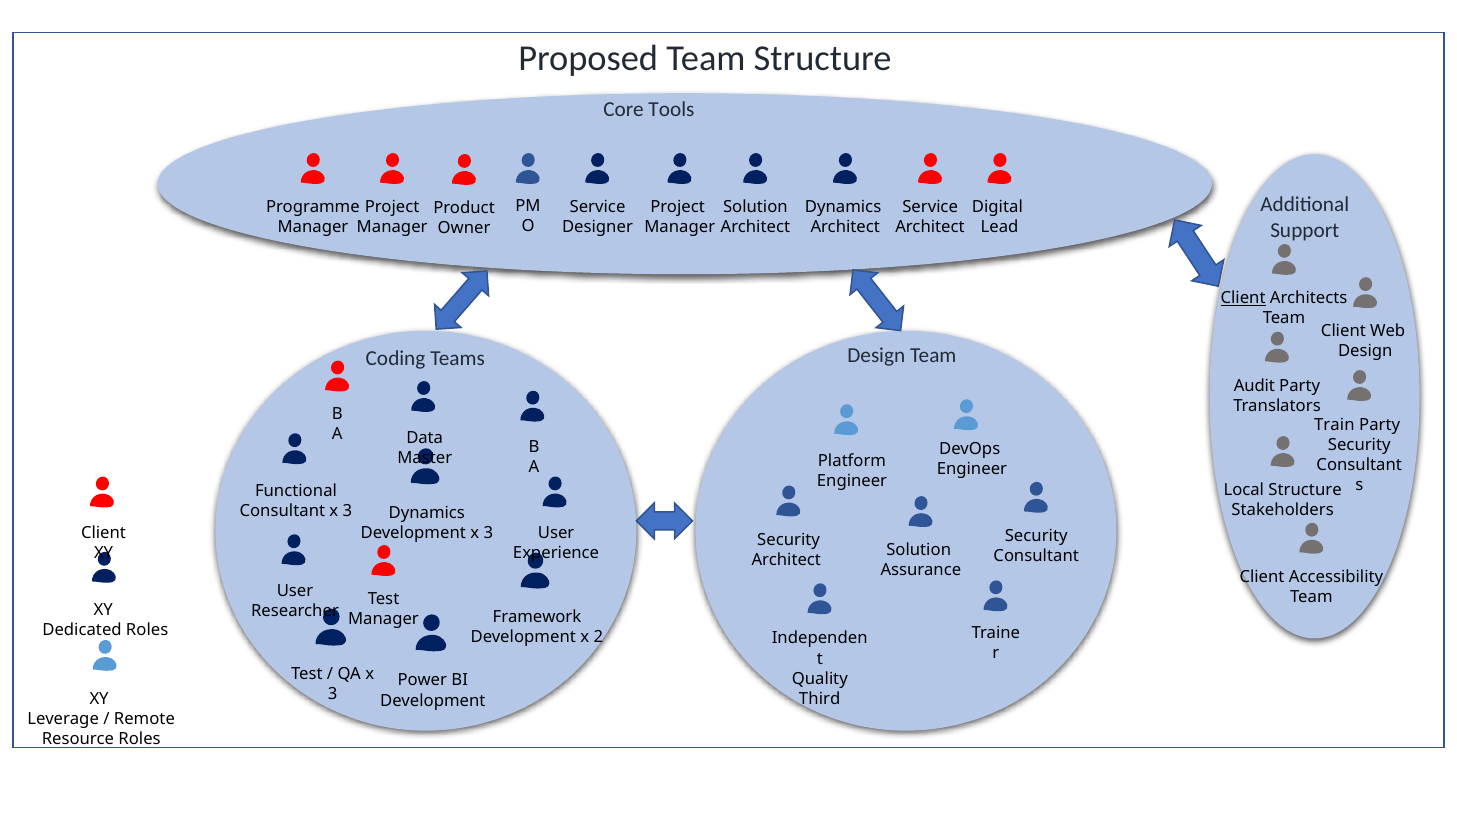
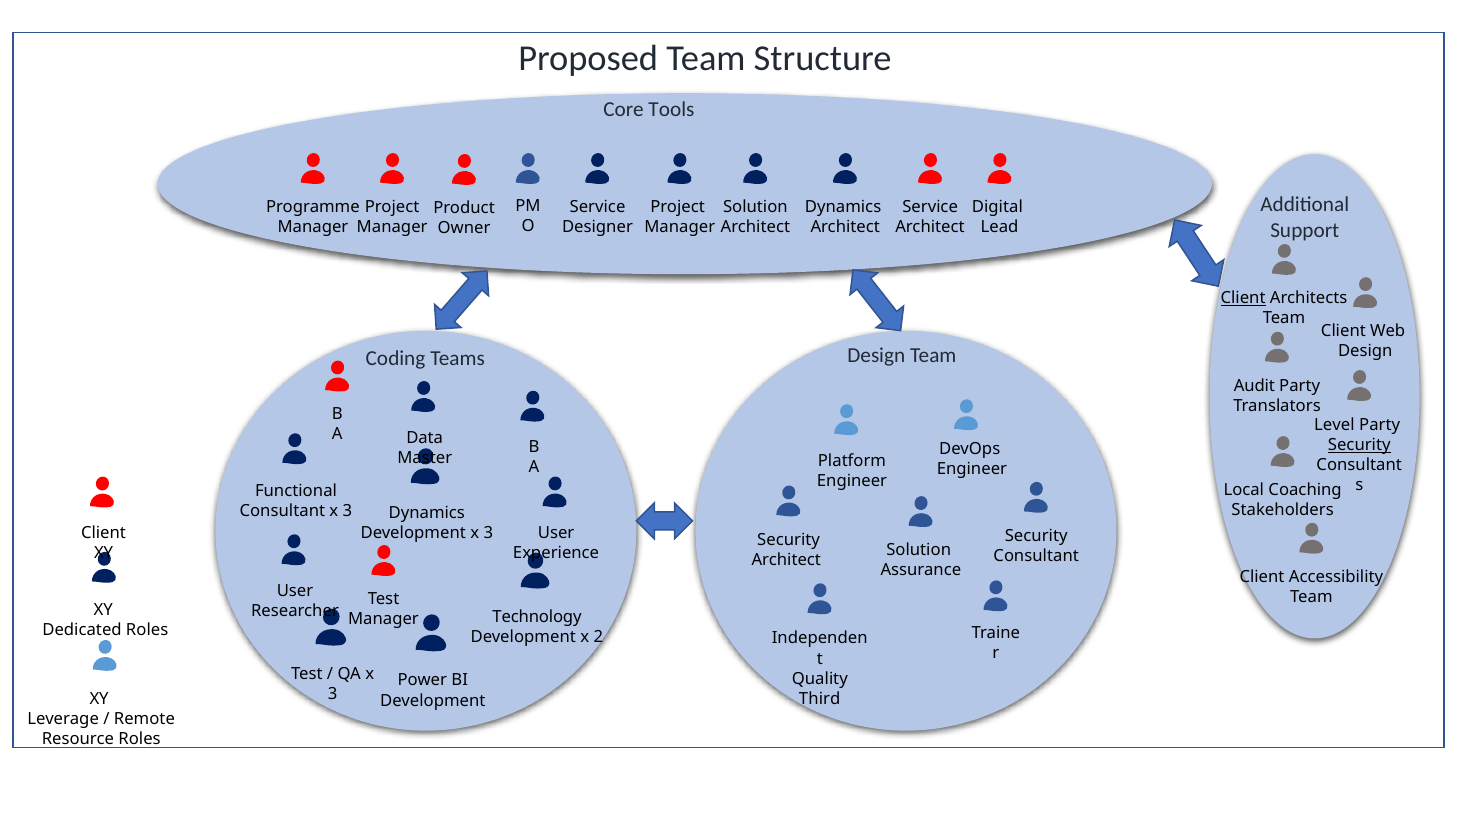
Train: Train -> Level
Security at (1359, 445) underline: none -> present
Local Structure: Structure -> Coaching
Framework: Framework -> Technology
